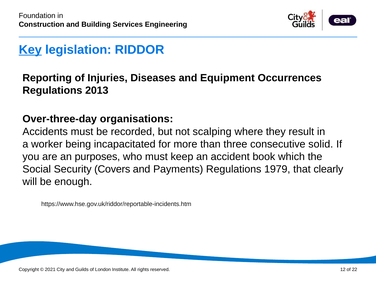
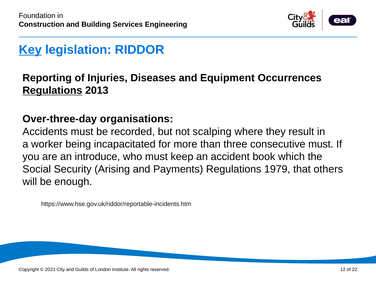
Regulations at (52, 90) underline: none -> present
consecutive solid: solid -> must
purposes: purposes -> introduce
Covers: Covers -> Arising
clearly: clearly -> others
